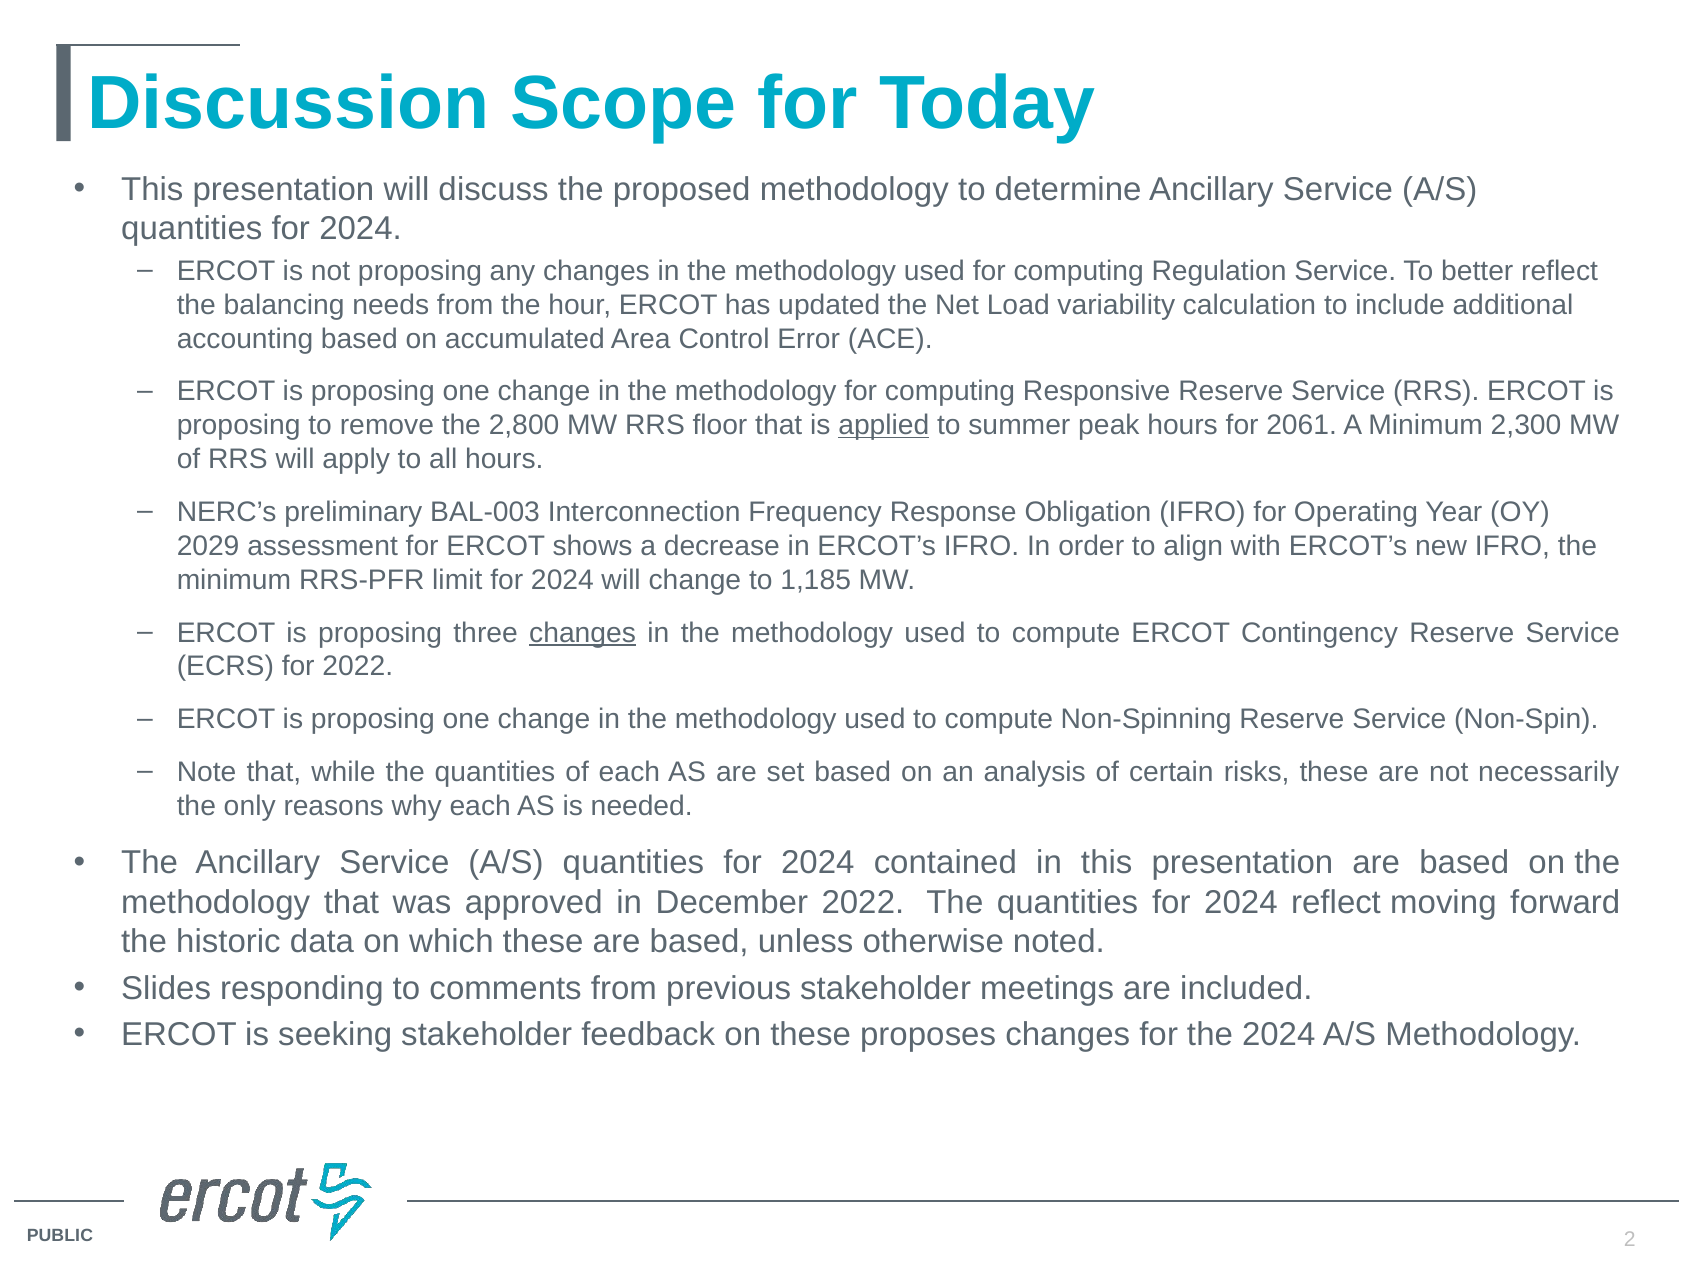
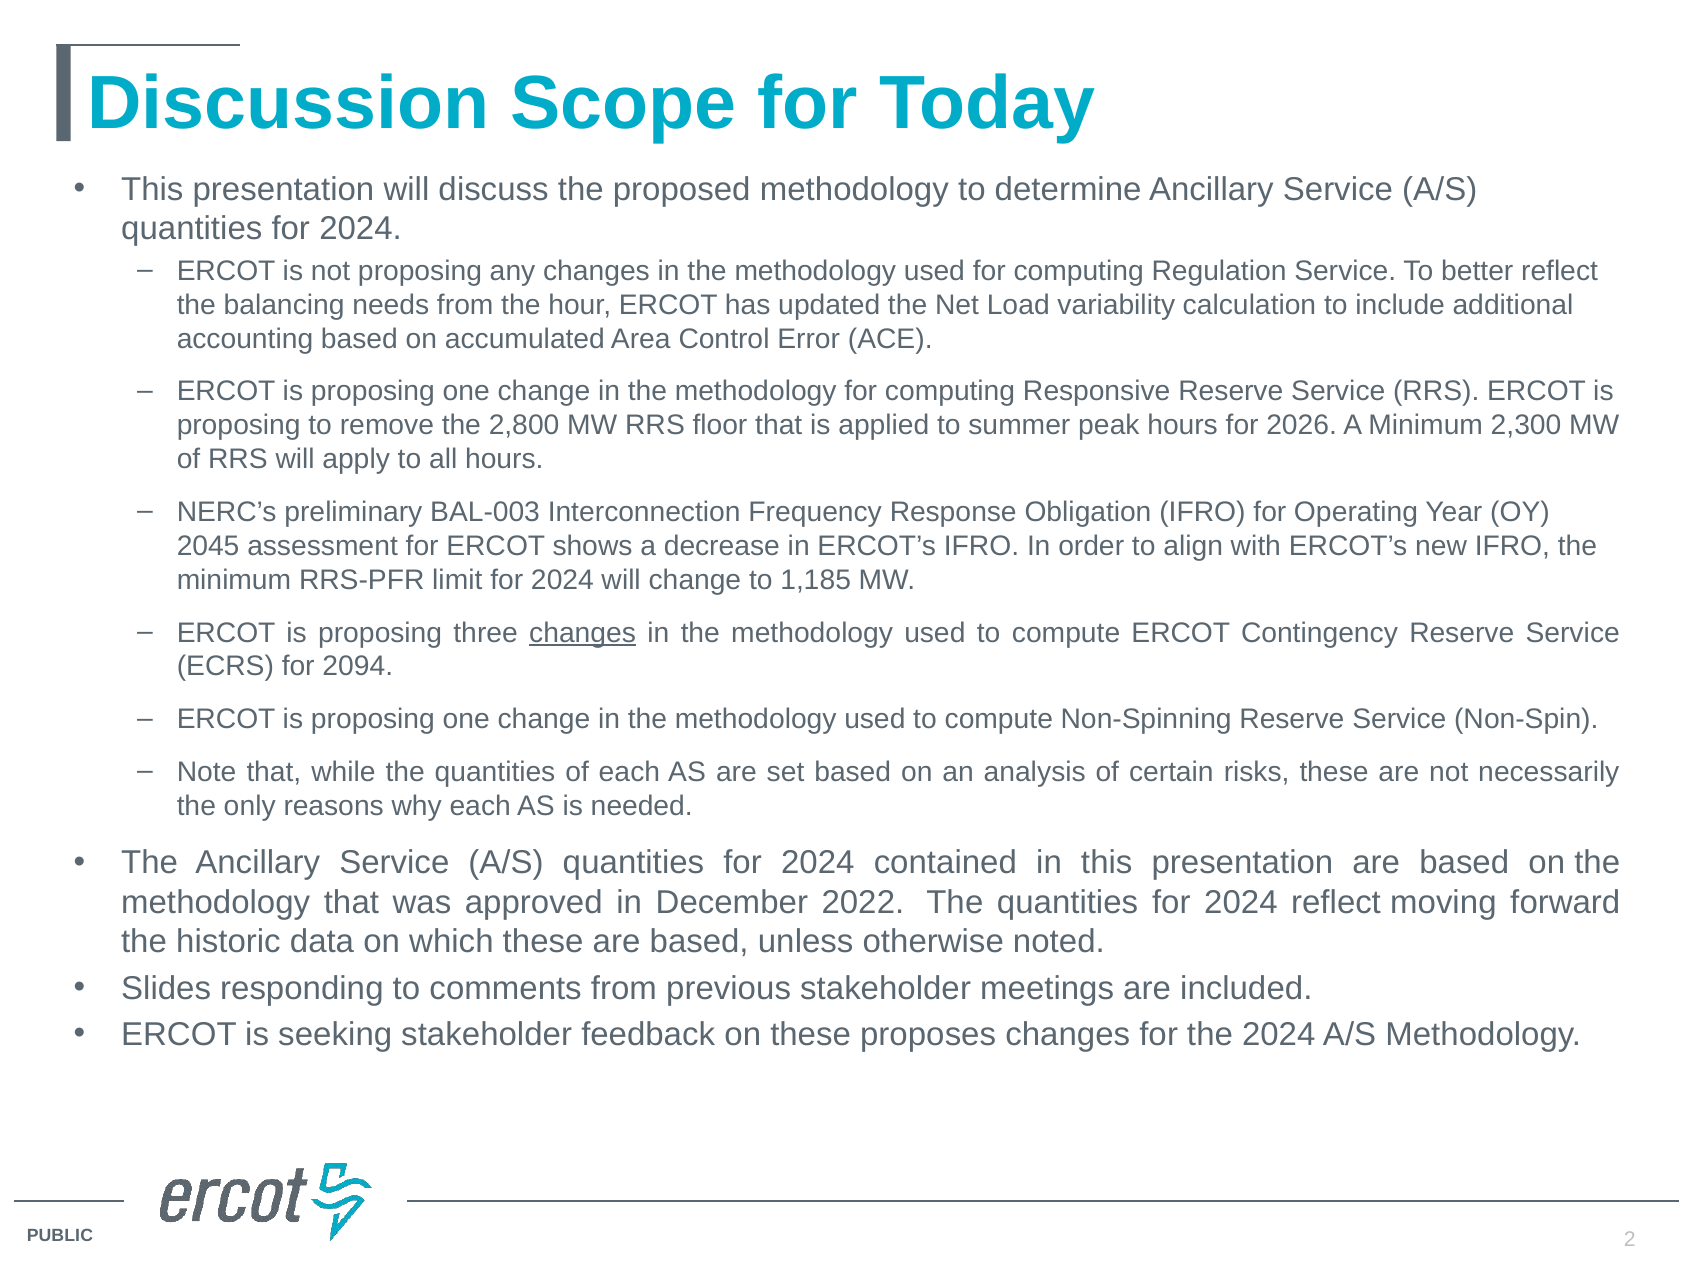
applied underline: present -> none
2061: 2061 -> 2026
2029: 2029 -> 2045
for 2022: 2022 -> 2094
